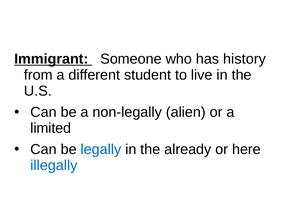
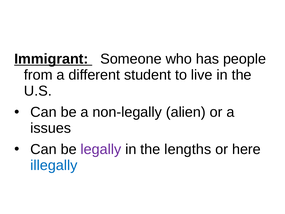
history: history -> people
limited: limited -> issues
legally colour: blue -> purple
already: already -> lengths
